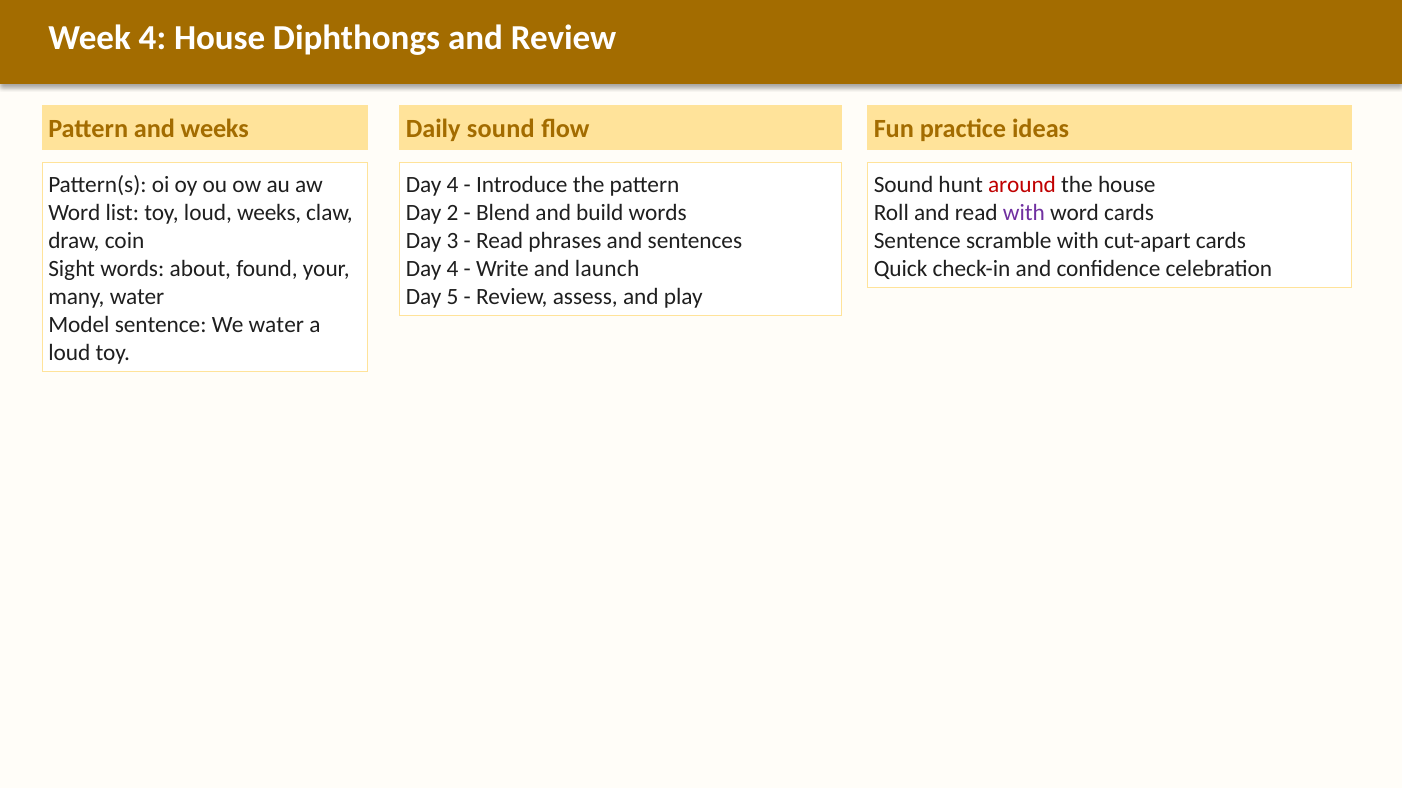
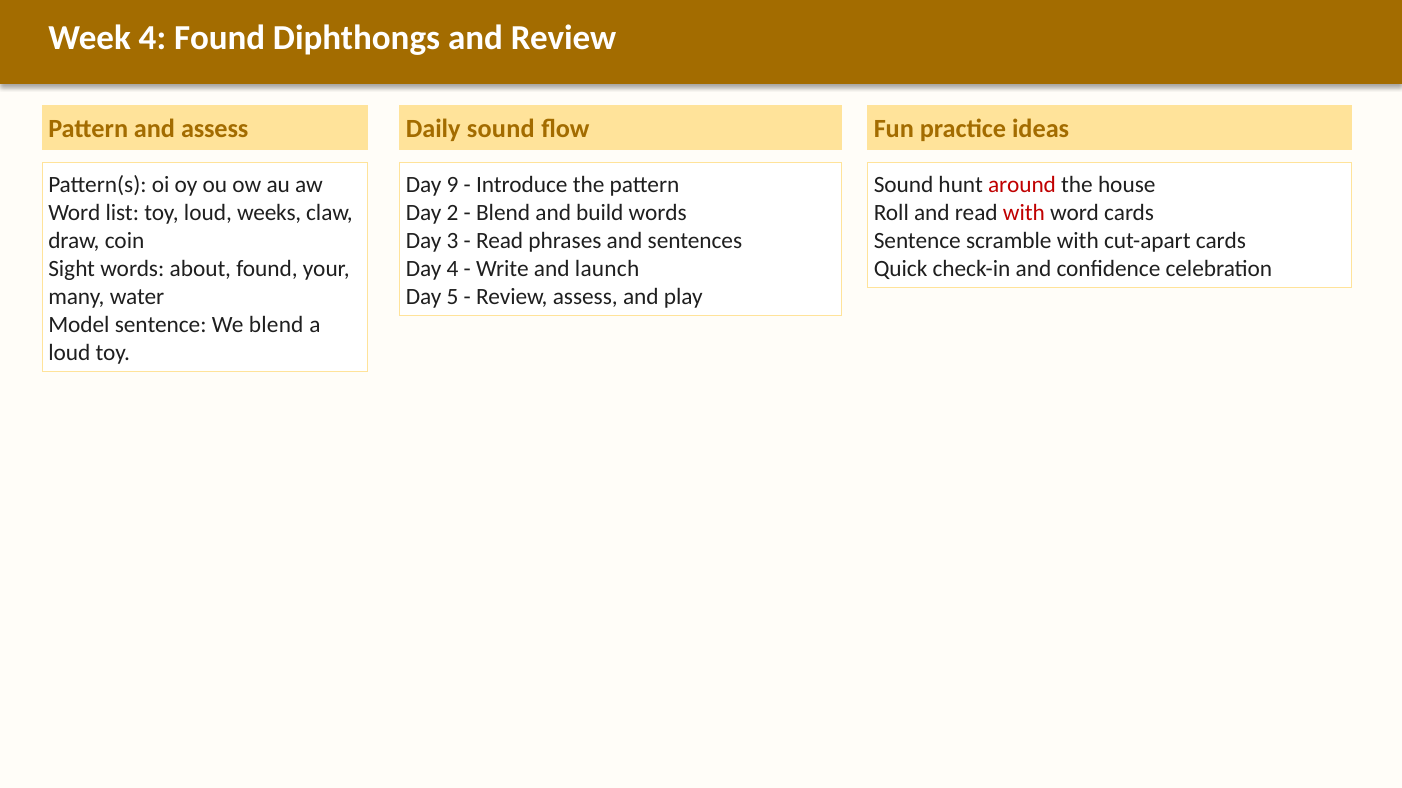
4 House: House -> Found
and weeks: weeks -> assess
4 at (453, 185): 4 -> 9
with at (1024, 213) colour: purple -> red
We water: water -> blend
